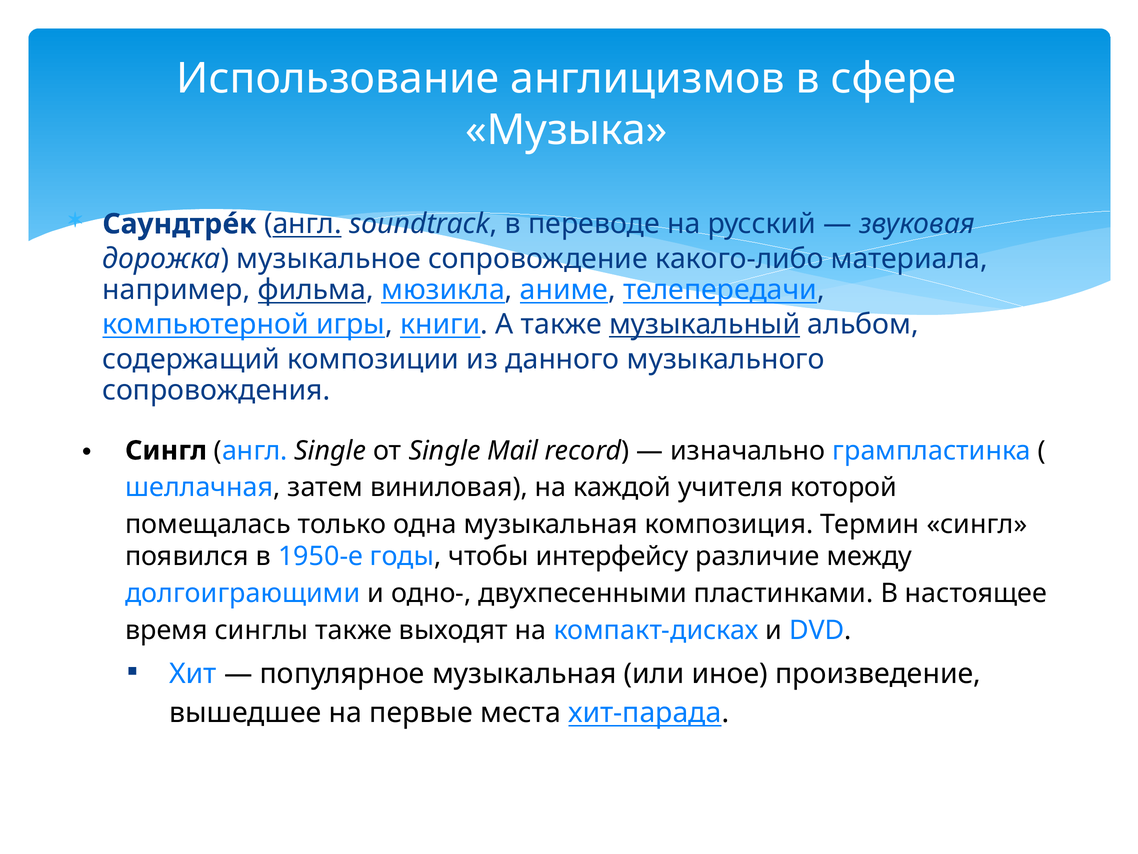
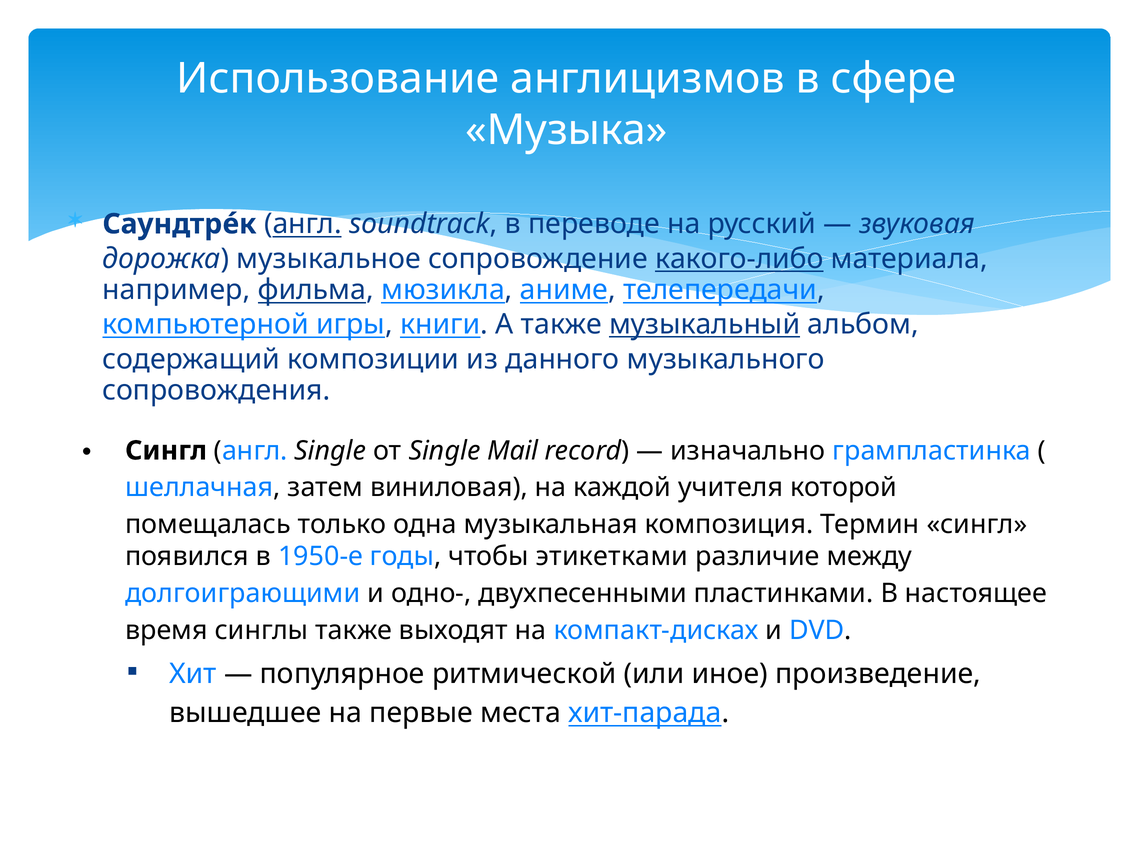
какого-либо underline: none -> present
интерфейсу: интерфейсу -> этикетками
популярное музыкальная: музыкальная -> ритмической
